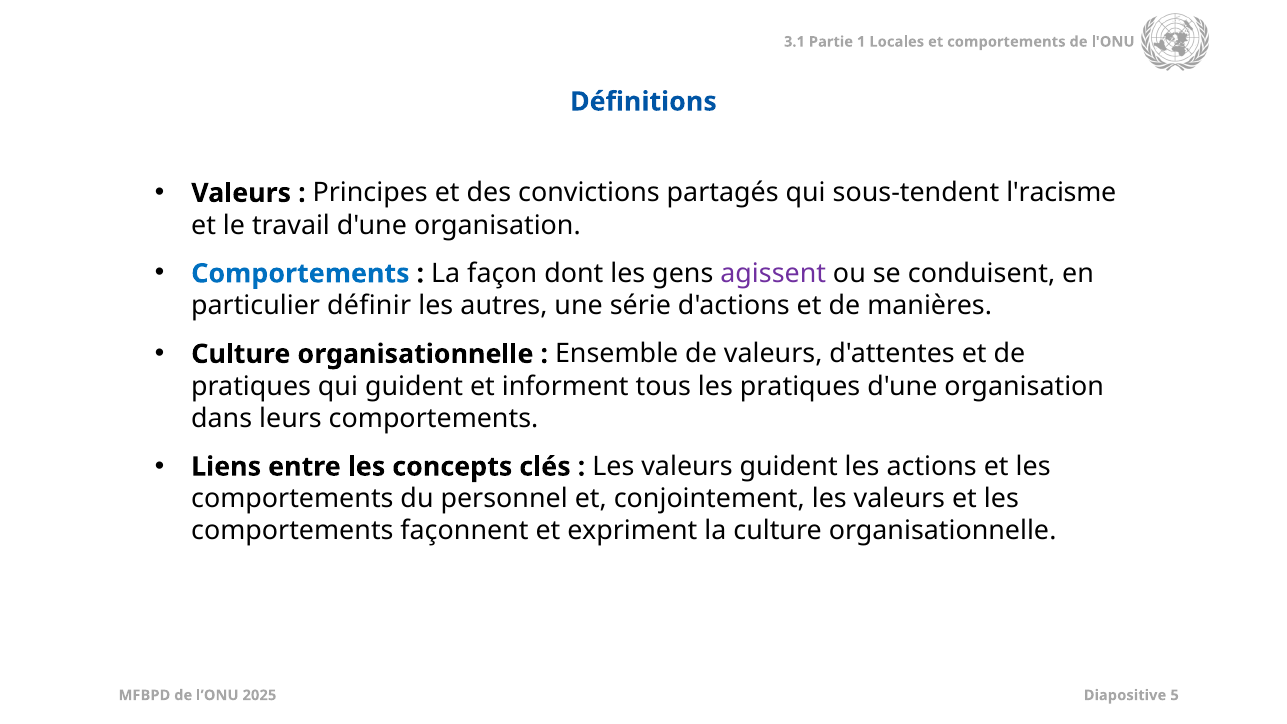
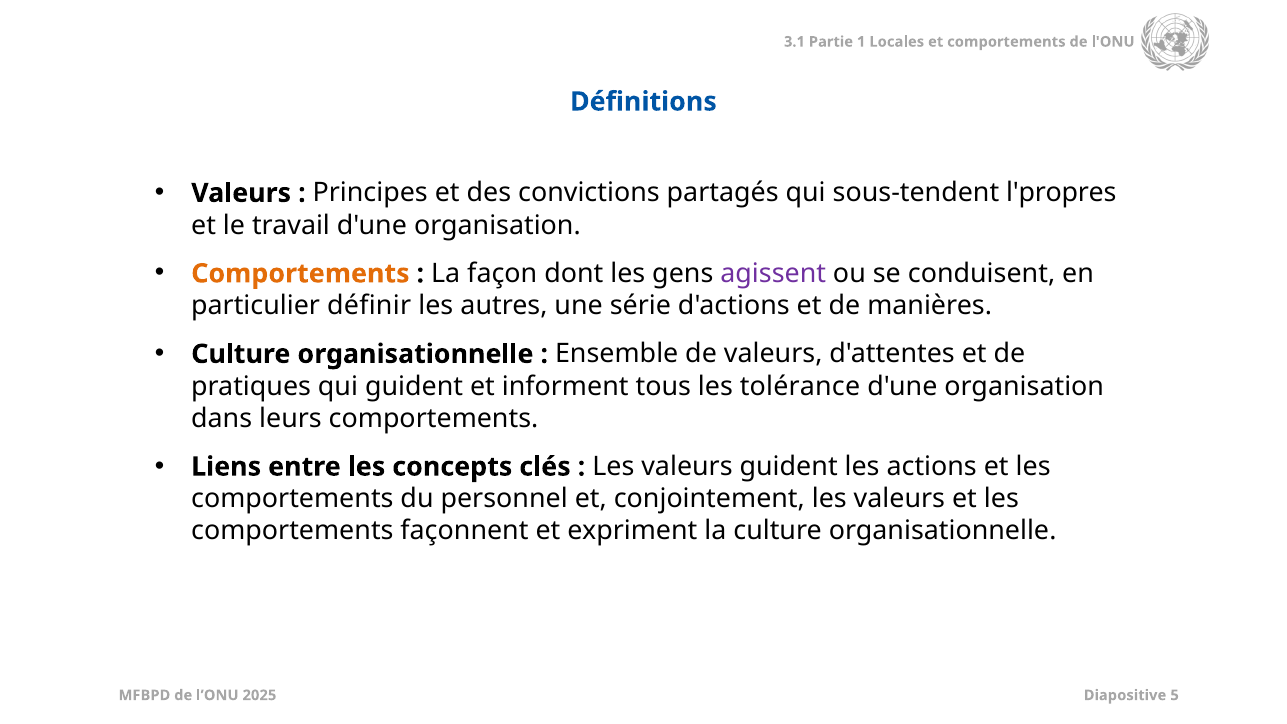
l'racisme: l'racisme -> l'propres
Comportements at (300, 274) colour: blue -> orange
les pratiques: pratiques -> tolérance
